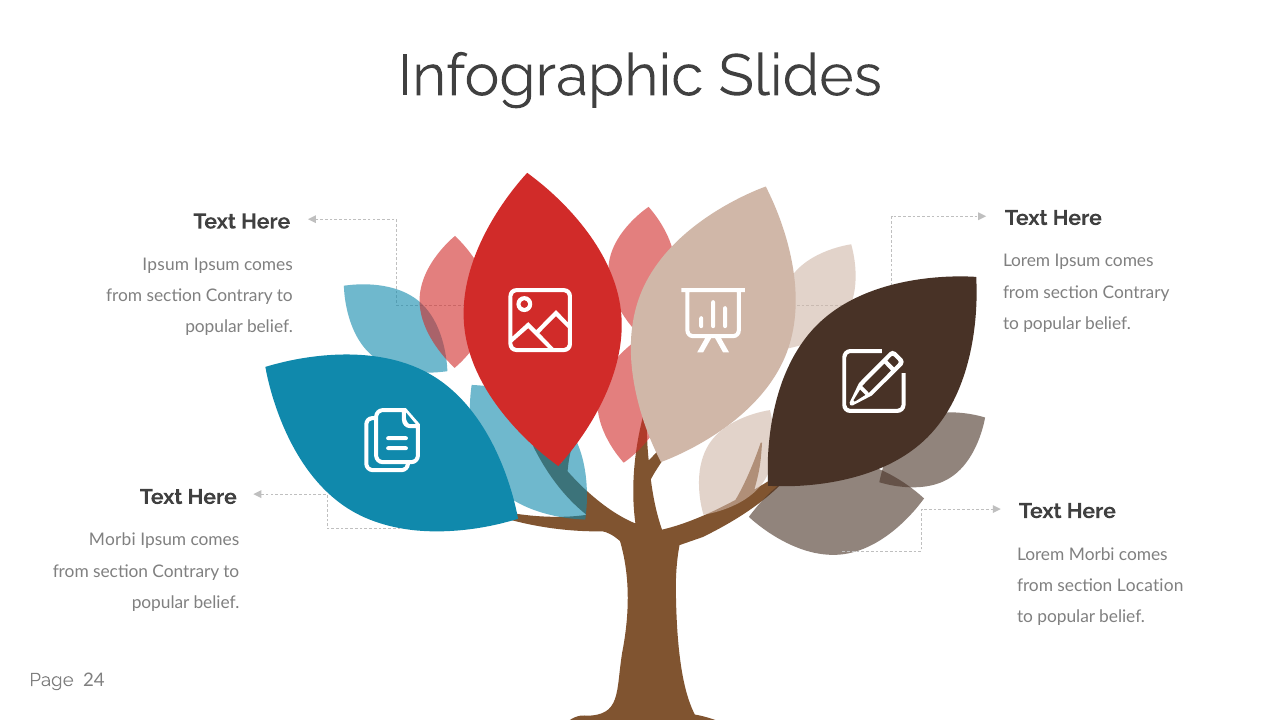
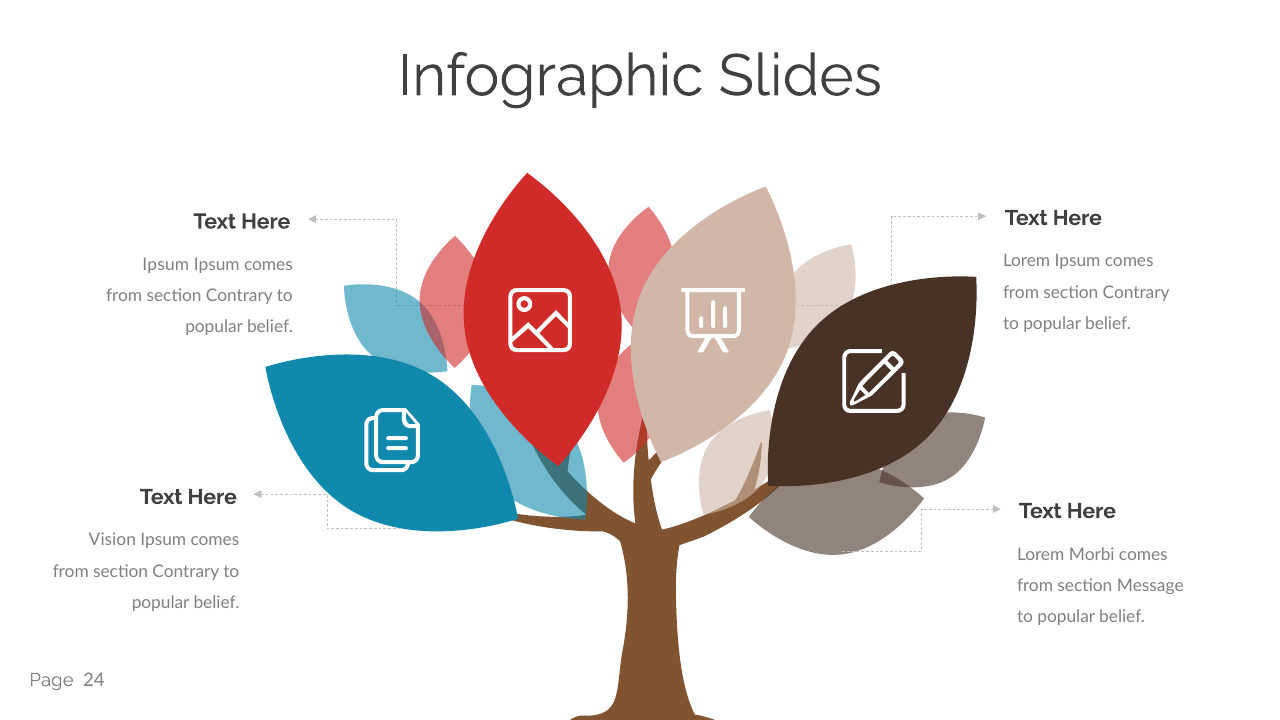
Morbi at (112, 540): Morbi -> Vision
Location: Location -> Message
